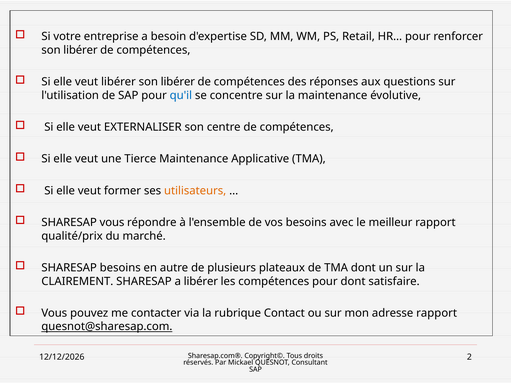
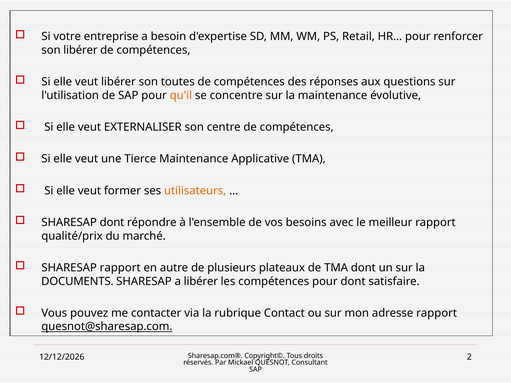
libérer son libérer: libérer -> toutes
qu'il colour: blue -> orange
SHARESAP vous: vous -> dont
SHARESAP besoins: besoins -> rapport
CLAIREMENT: CLAIREMENT -> DOCUMENTS
